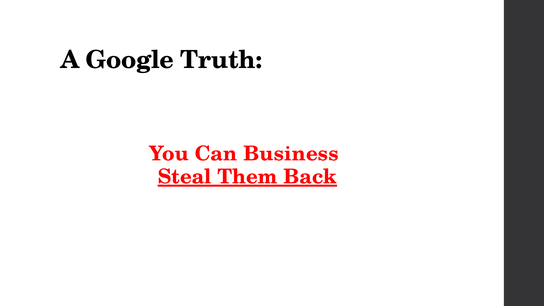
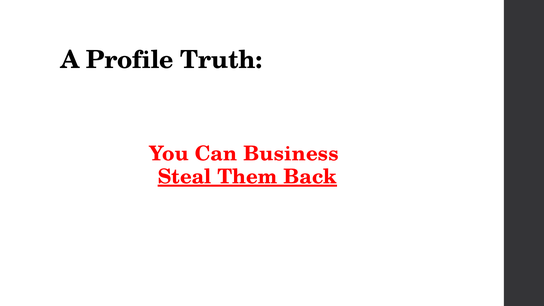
Google: Google -> Profile
